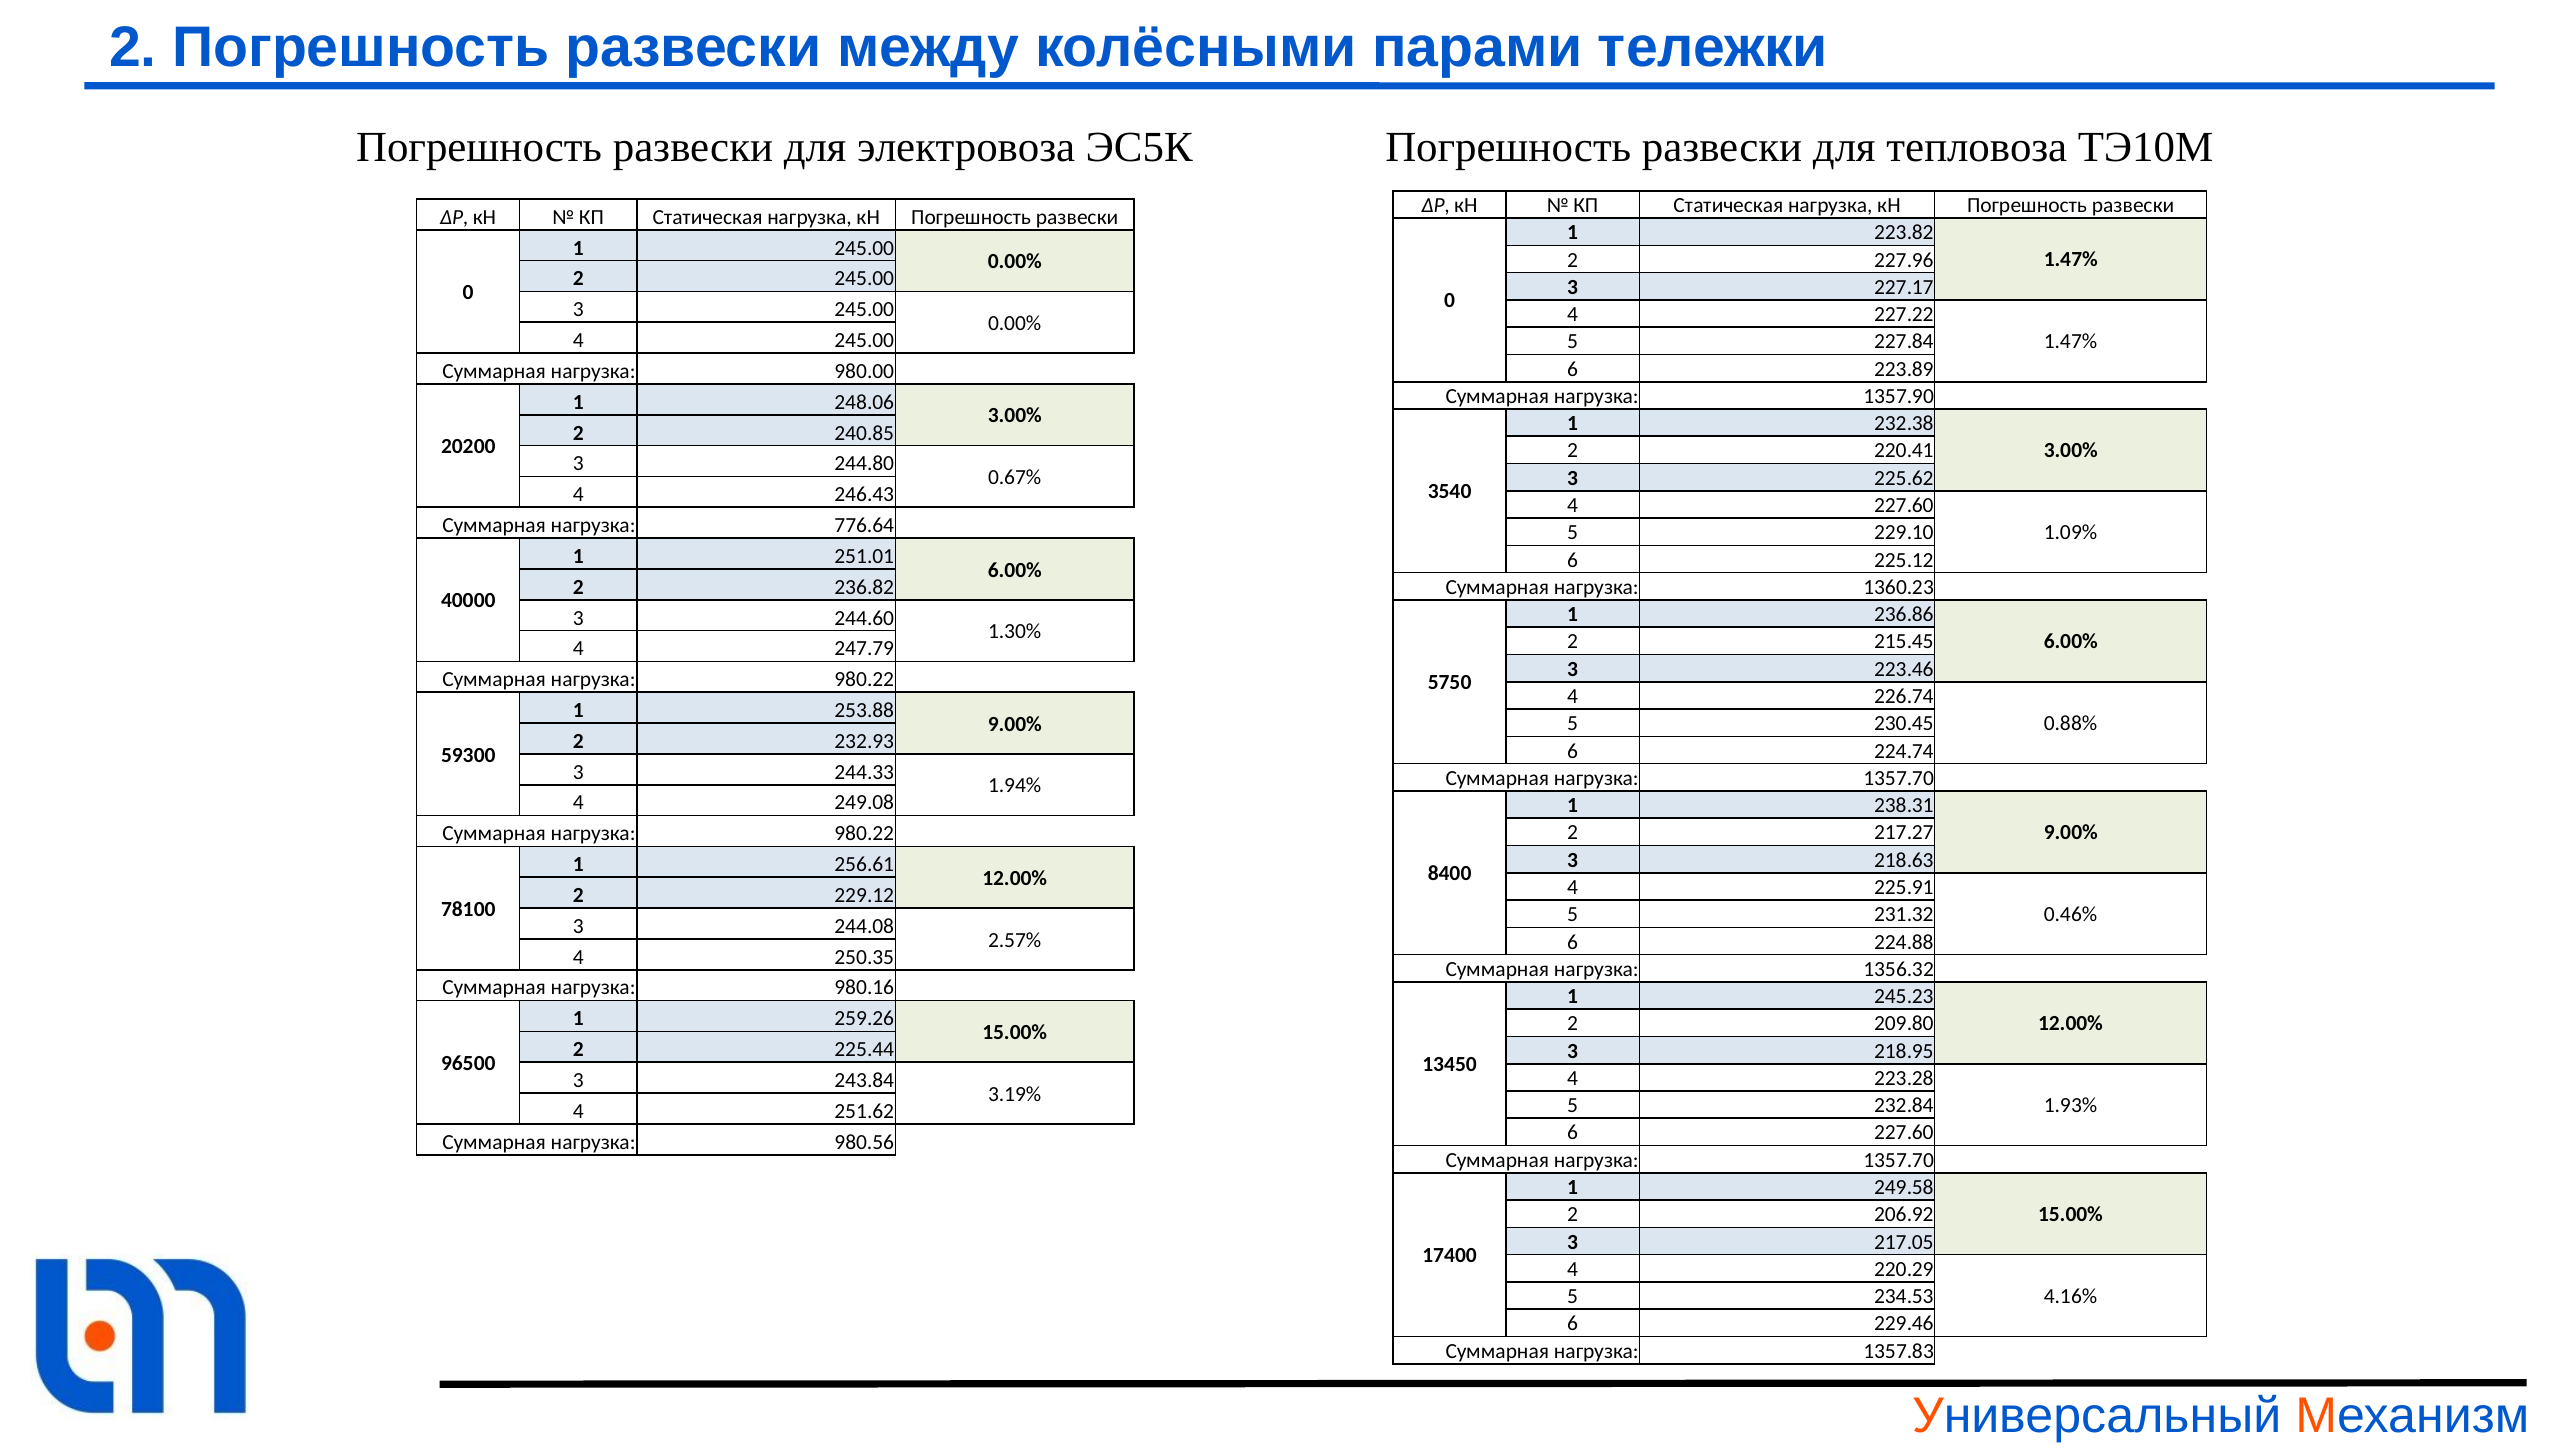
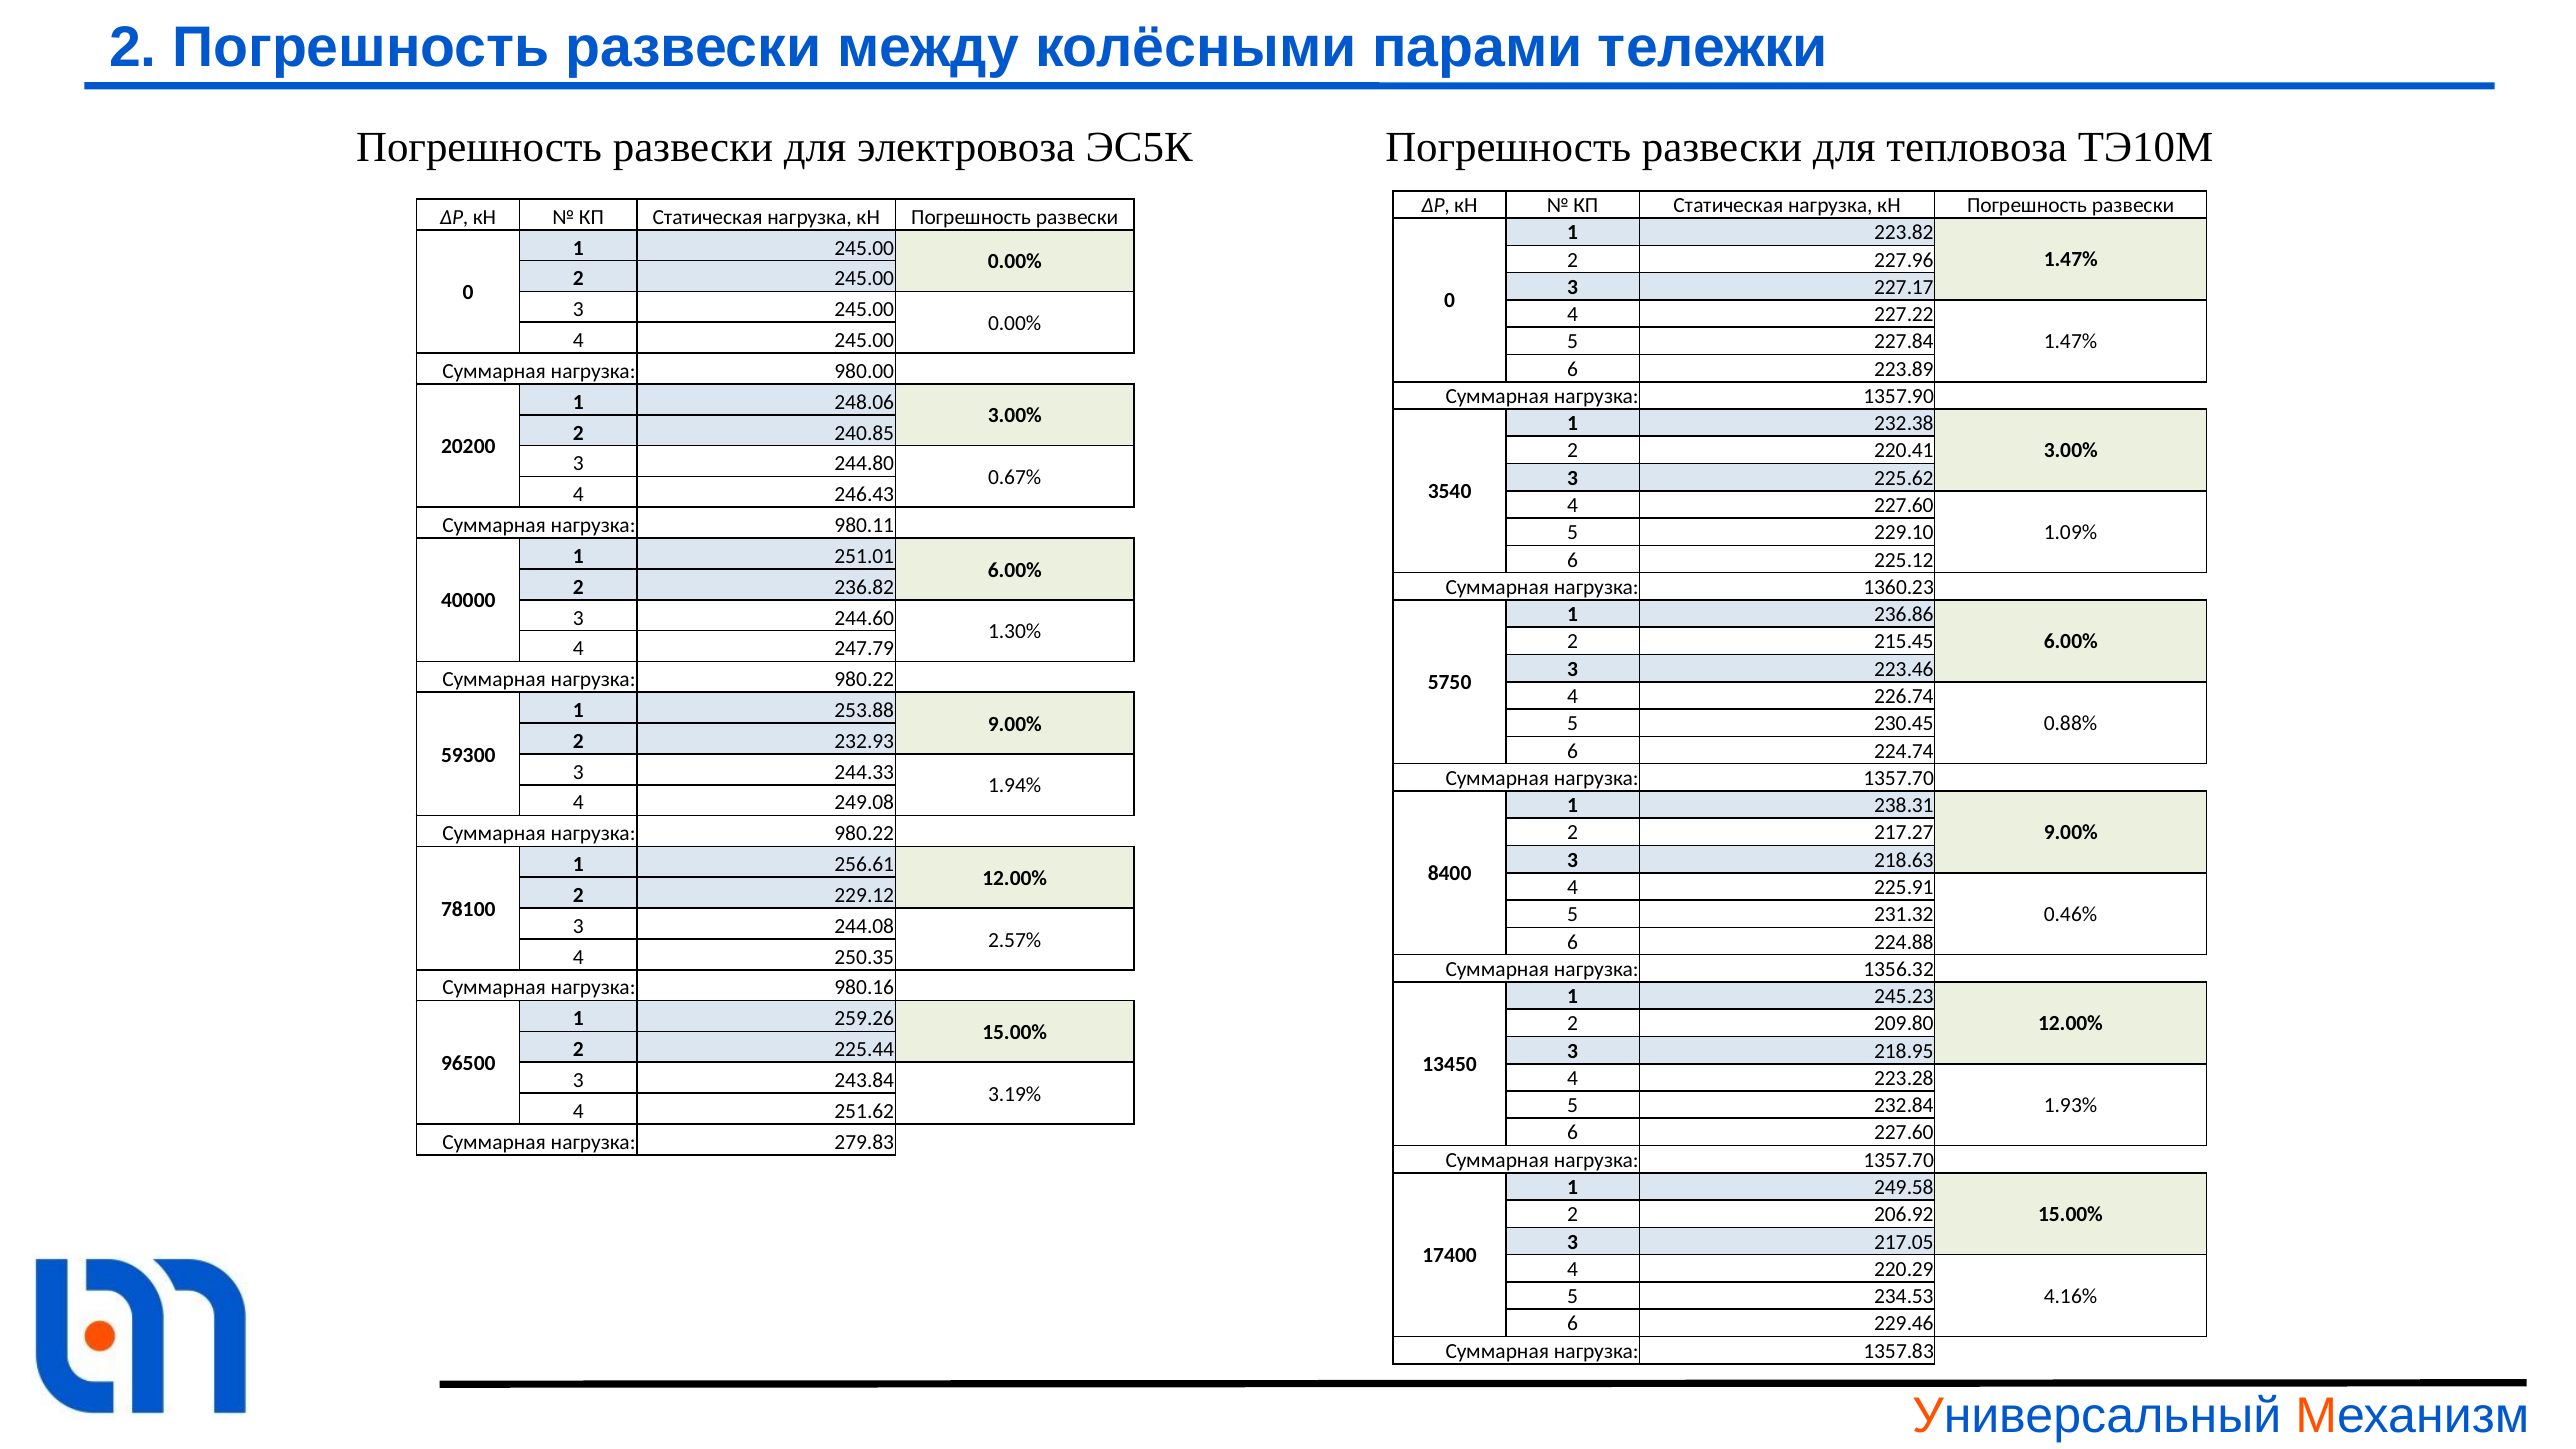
776.64: 776.64 -> 980.11
980.56: 980.56 -> 279.83
